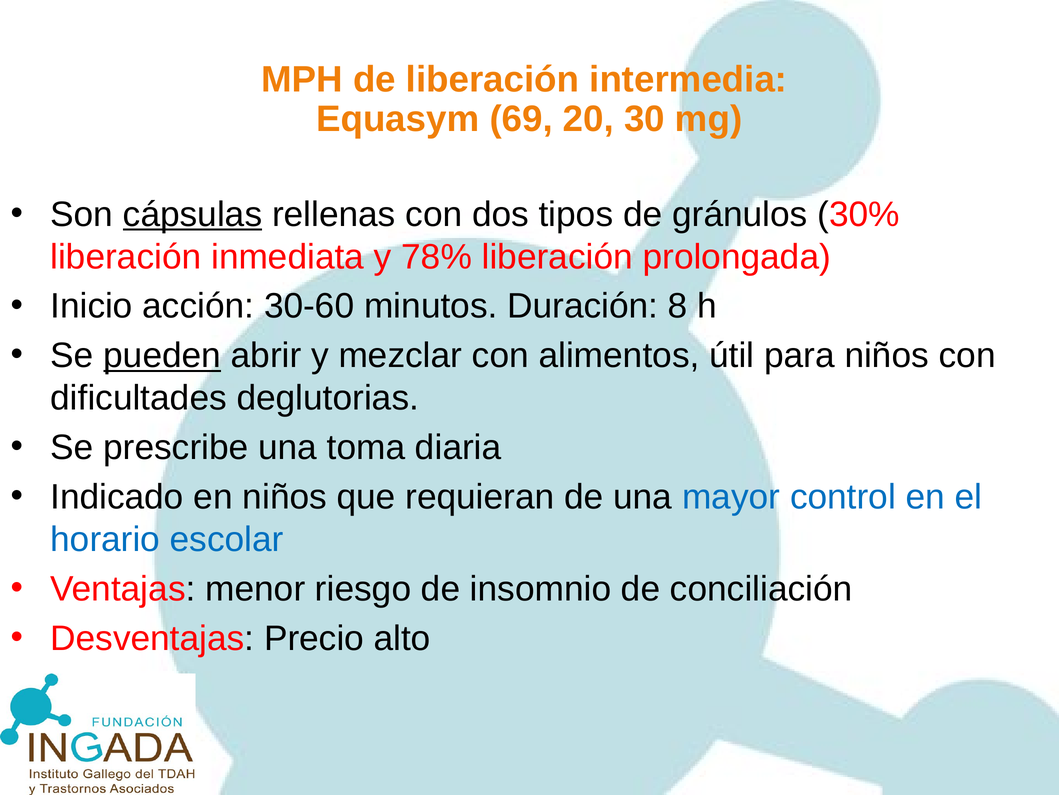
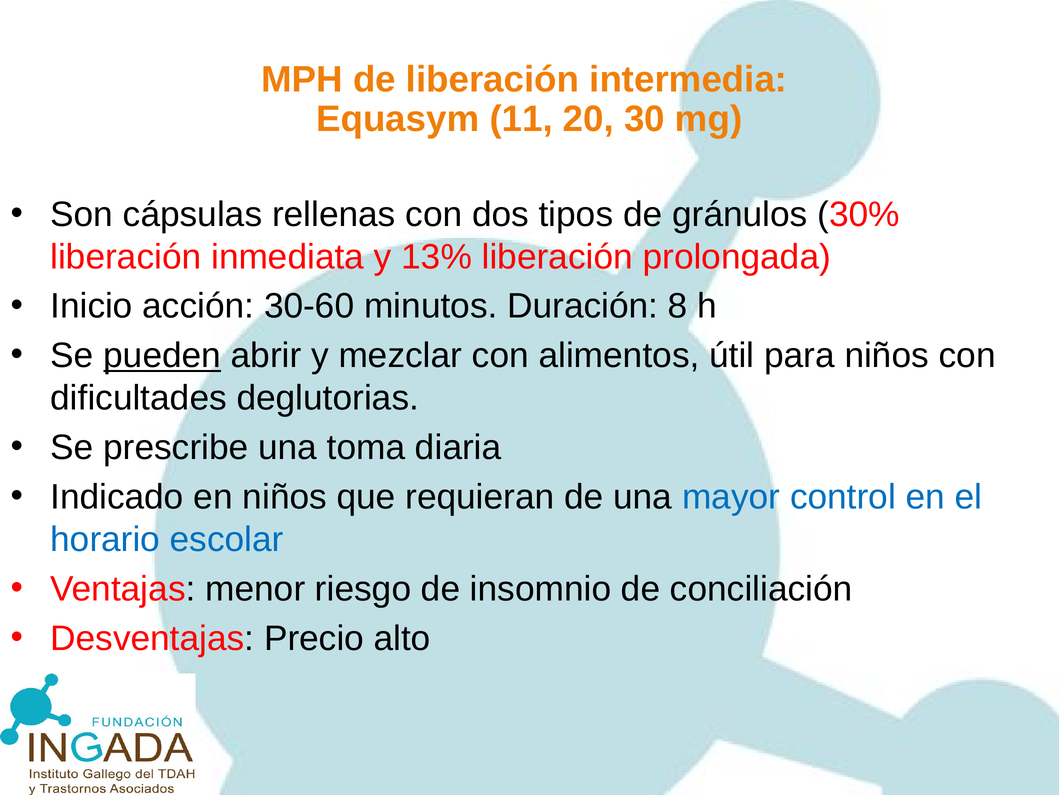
69: 69 -> 11
cápsulas underline: present -> none
78%: 78% -> 13%
